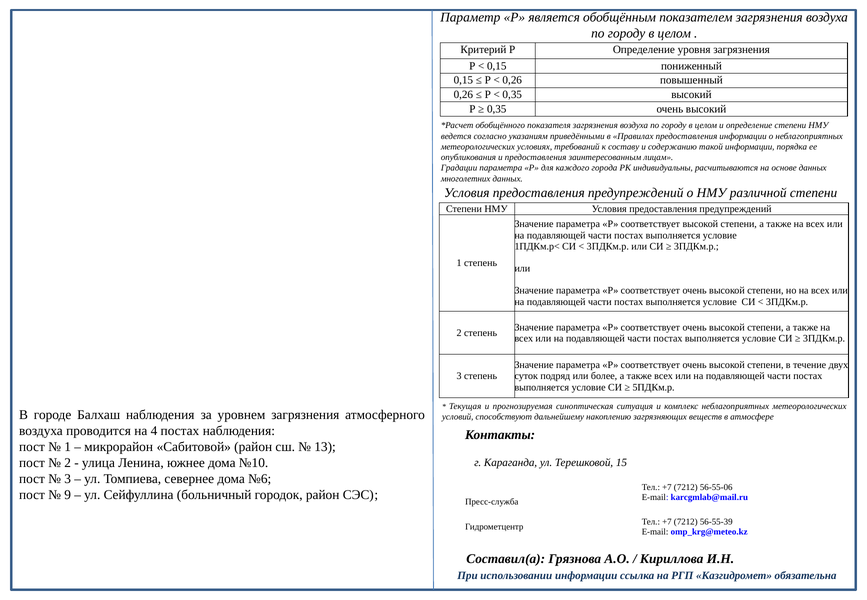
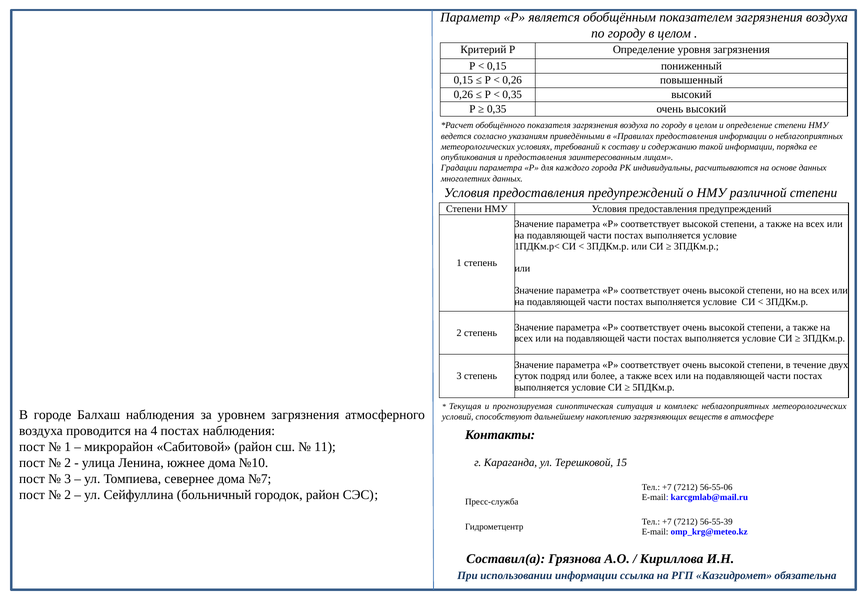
13: 13 -> 11
№6: №6 -> №7
9 at (68, 495): 9 -> 2
